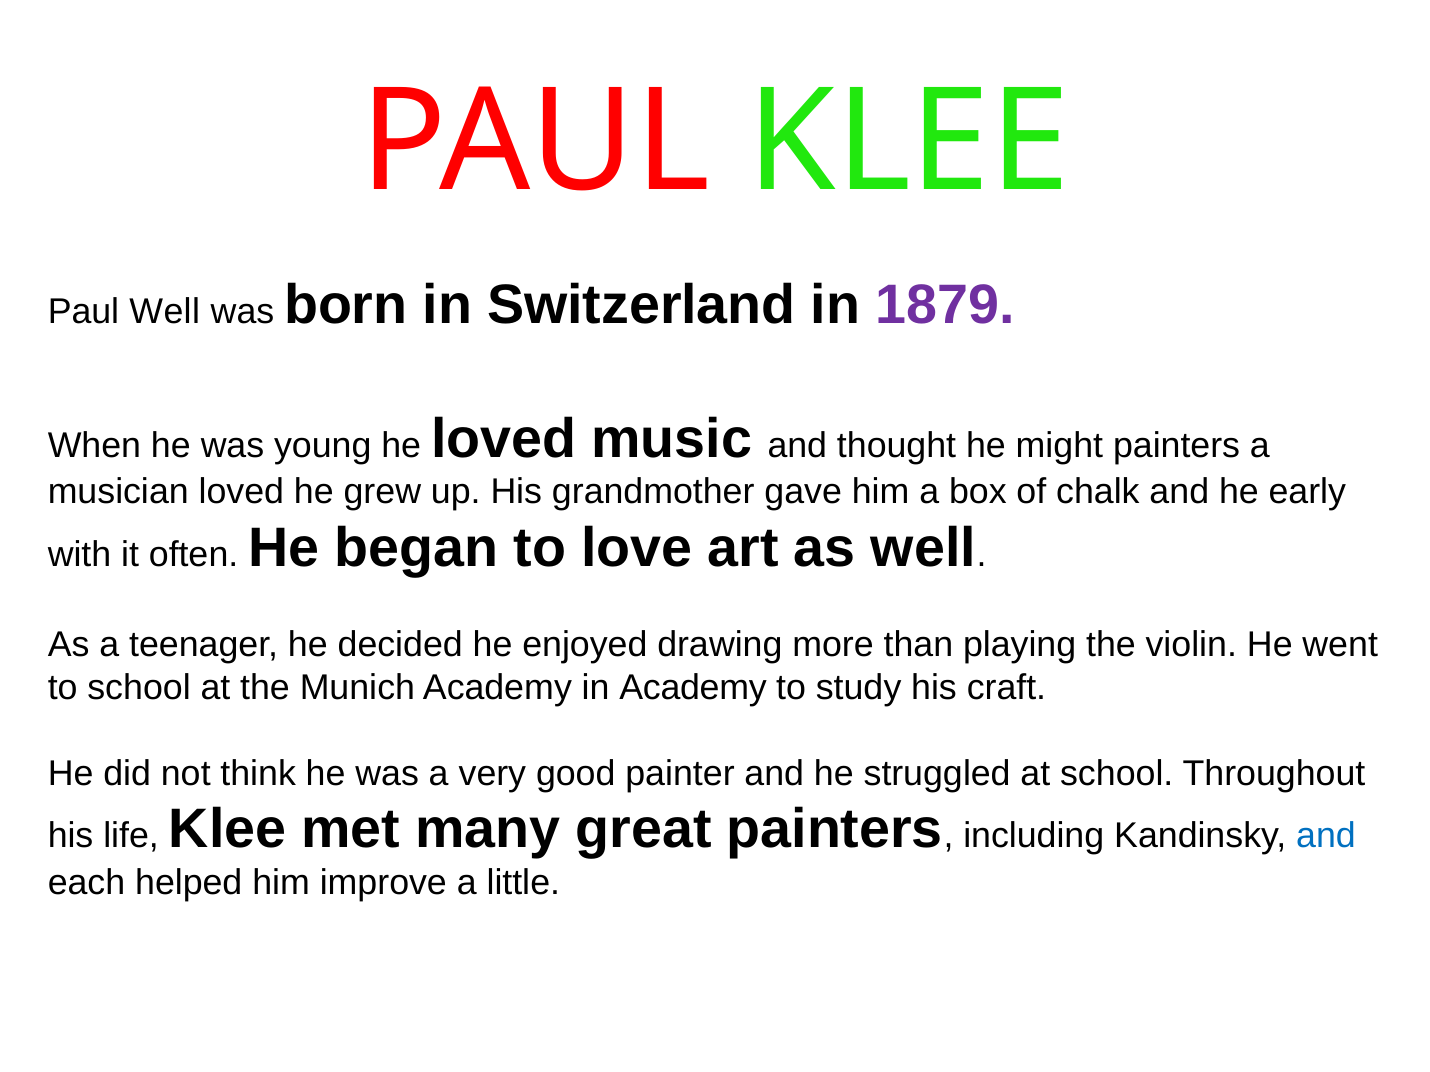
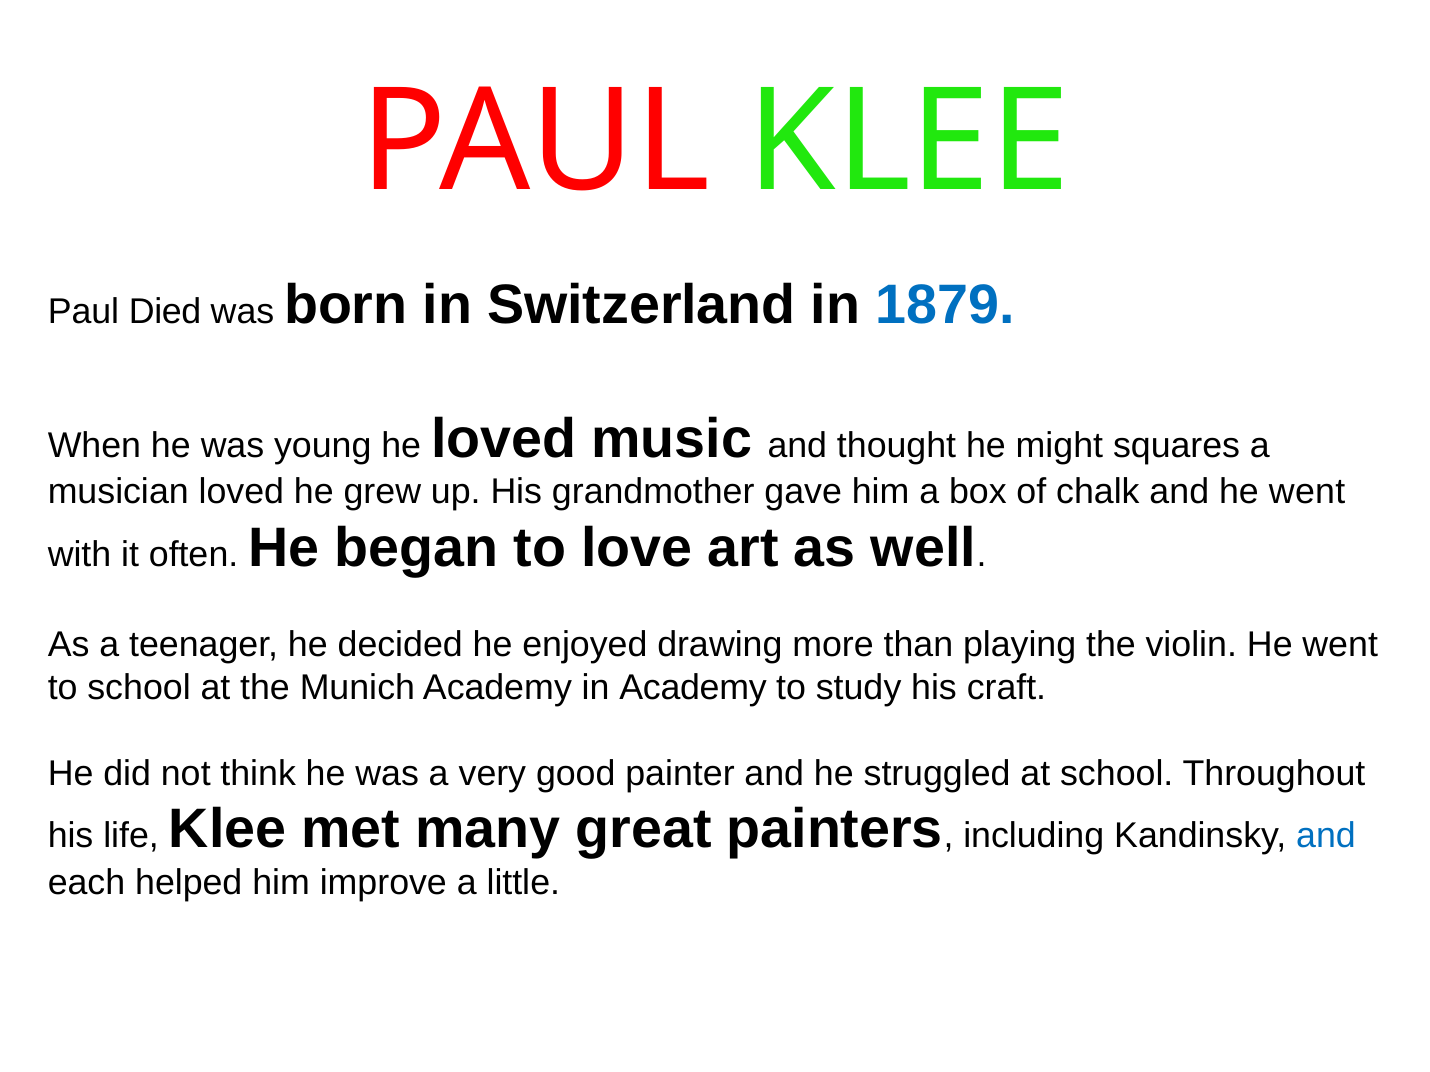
Paul Well: Well -> Died
1879 colour: purple -> blue
might painters: painters -> squares
and he early: early -> went
